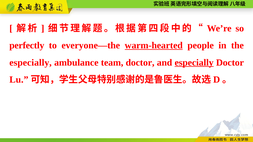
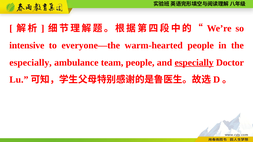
perfectly: perfectly -> intensive
warm-hearted underline: present -> none
team doctor: doctor -> people
